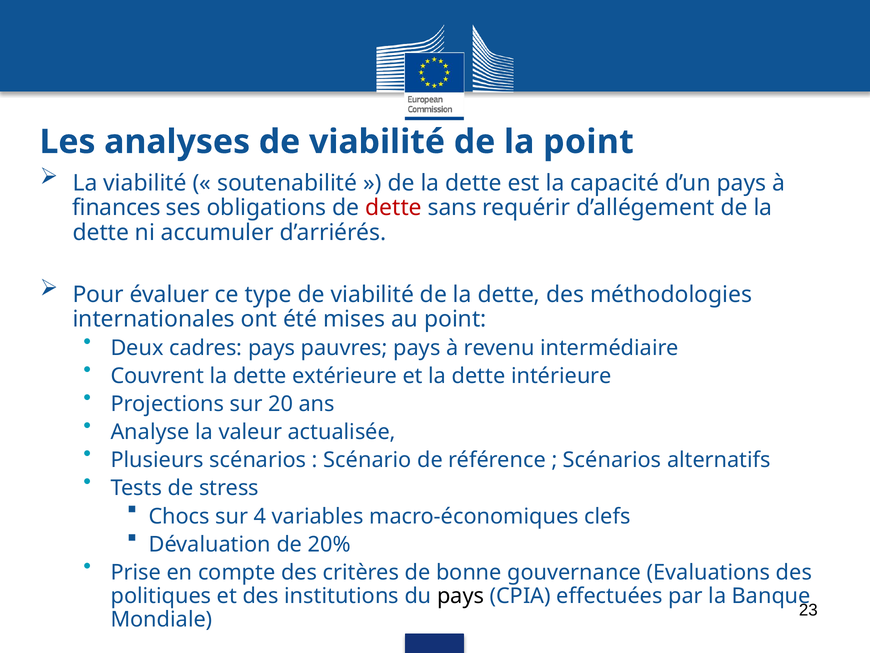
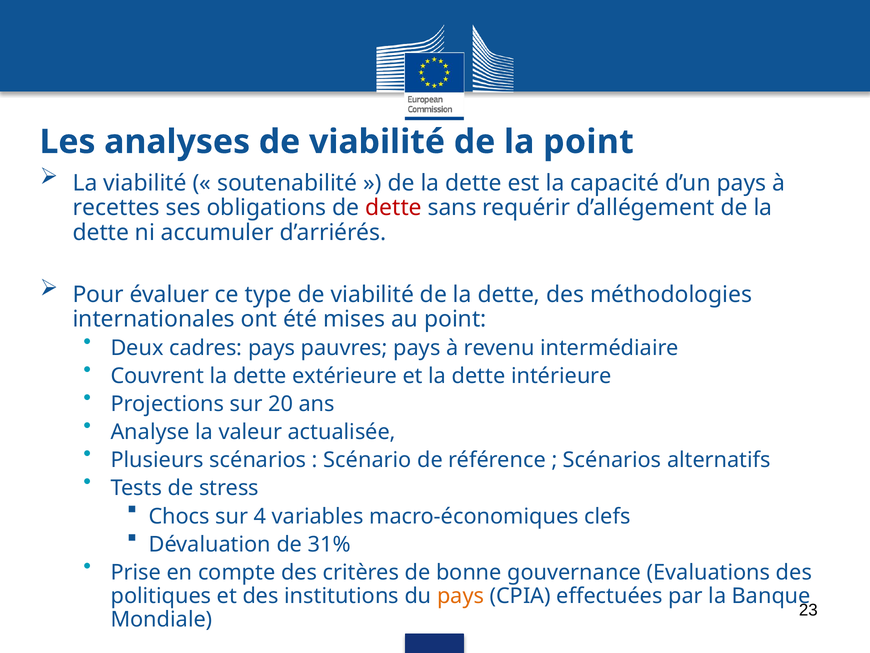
finances: finances -> recettes
20%: 20% -> 31%
pays at (461, 596) colour: black -> orange
